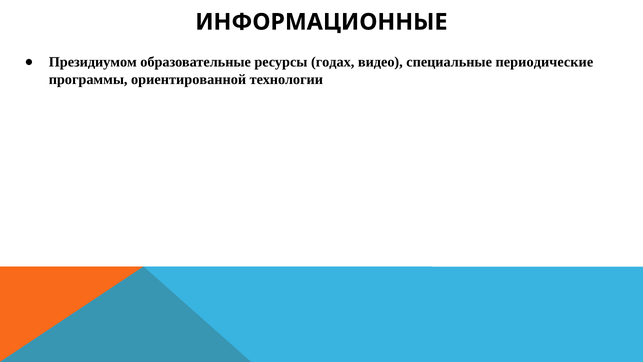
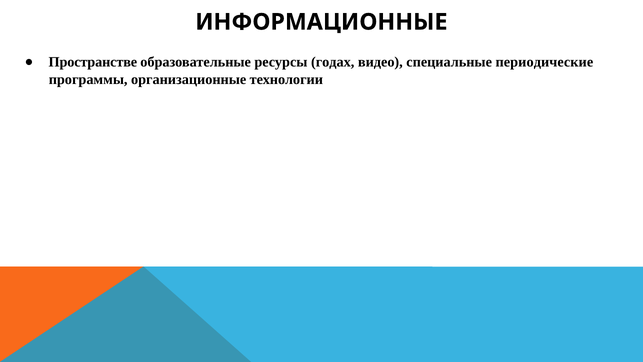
Президиумом: Президиумом -> Пространстве
ориентированной: ориентированной -> организационные
